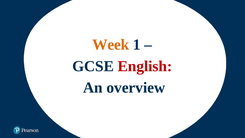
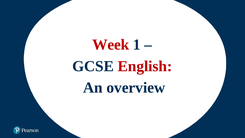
Week colour: orange -> red
